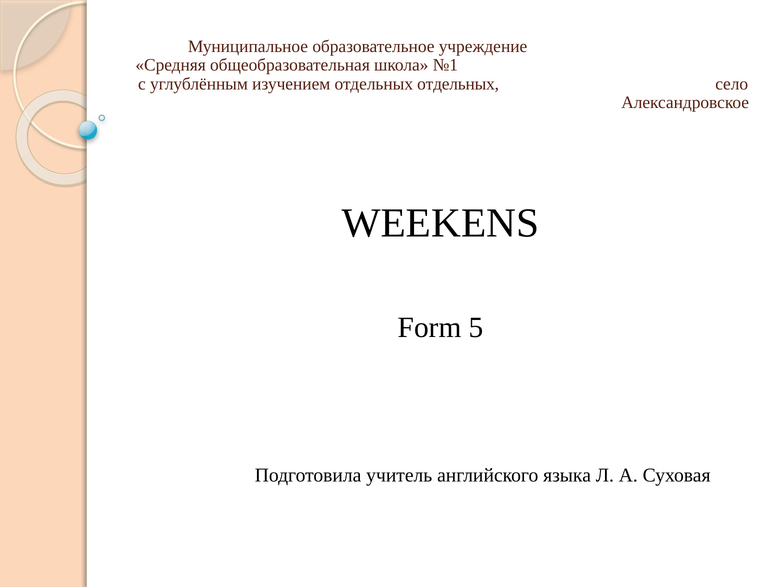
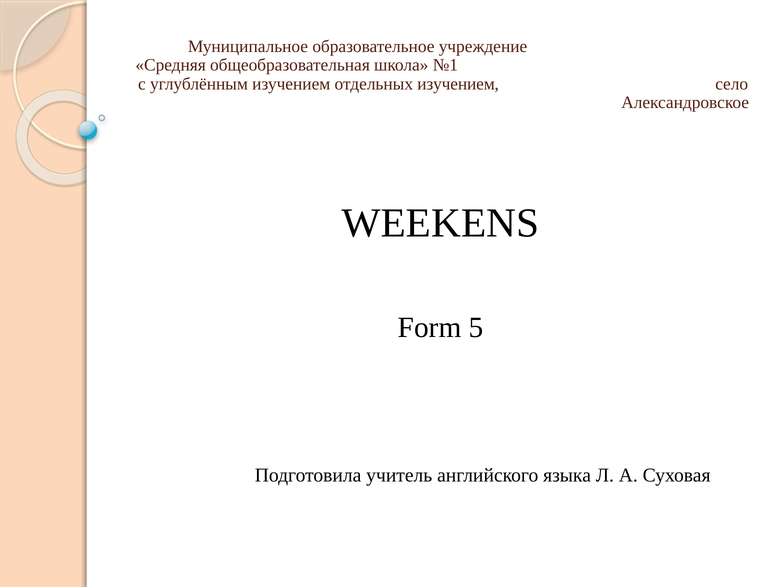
отдельных отдельных: отдельных -> изучением
